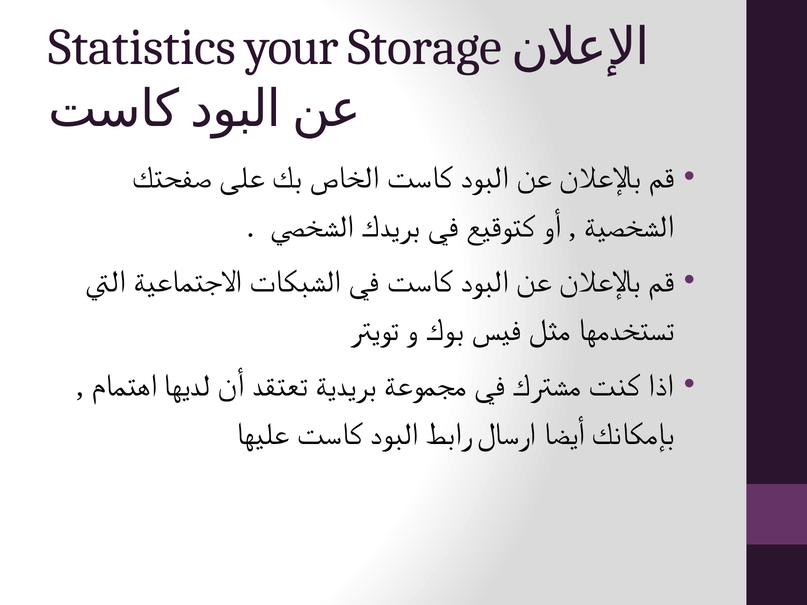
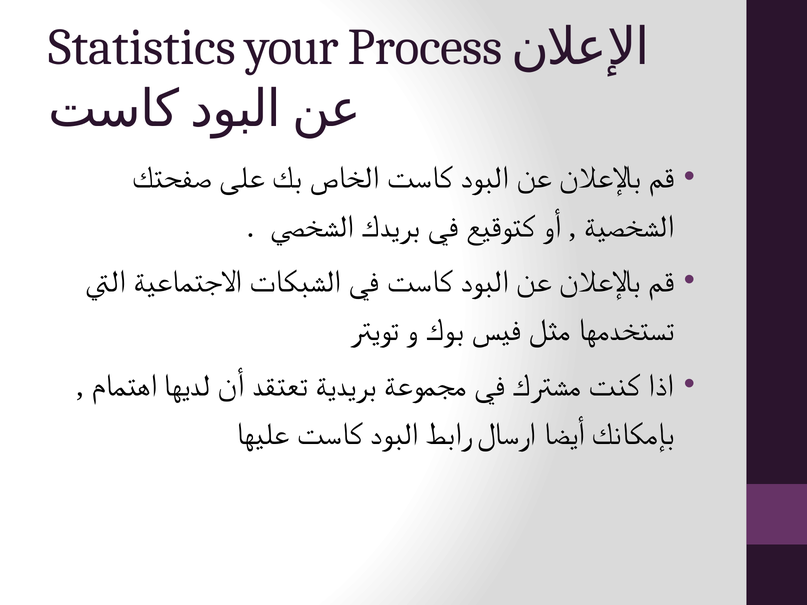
Storage: Storage -> Process
